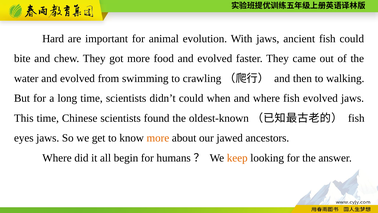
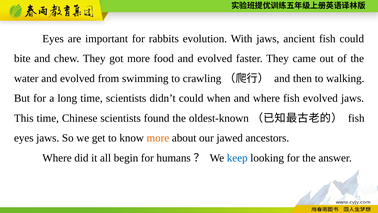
Hard at (53, 39): Hard -> Eyes
animal: animal -> rabbits
keep colour: orange -> blue
